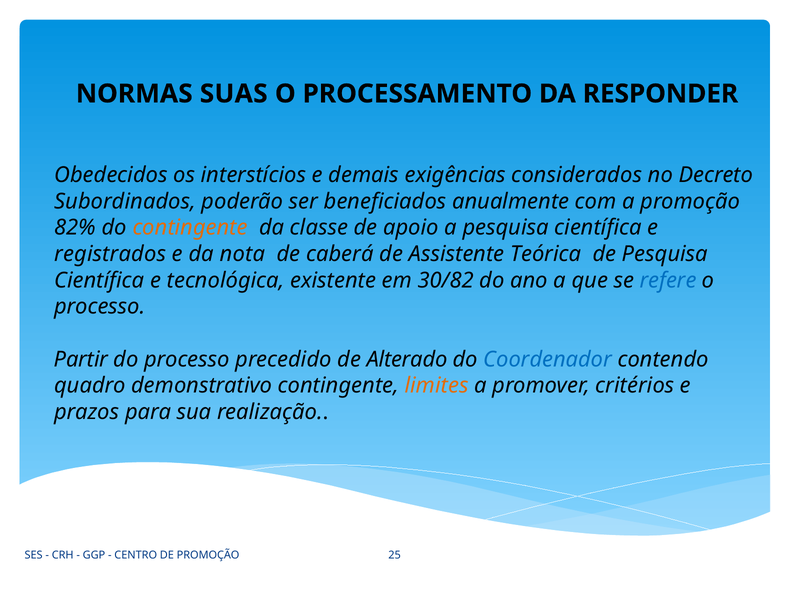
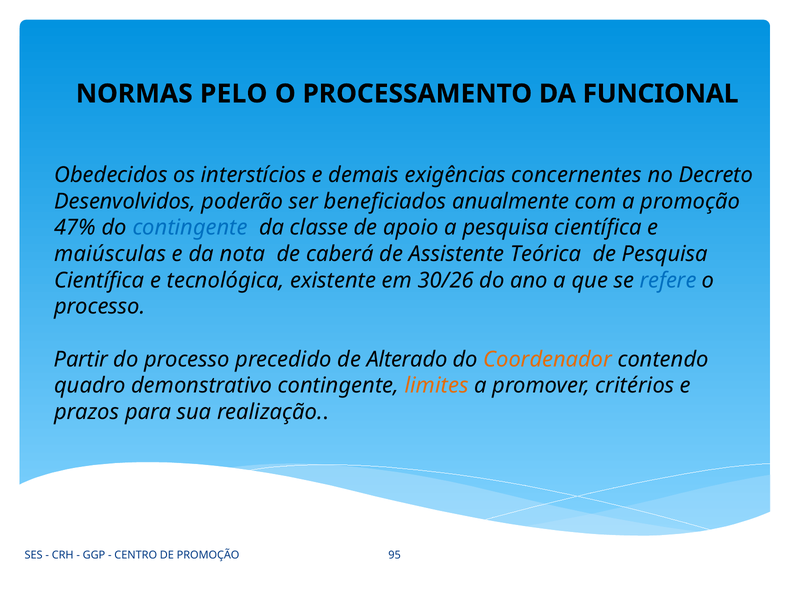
SUAS: SUAS -> PELO
RESPONDER: RESPONDER -> FUNCIONAL
considerados: considerados -> concernentes
Subordinados: Subordinados -> Desenvolvidos
82%: 82% -> 47%
contingente at (190, 228) colour: orange -> blue
registrados: registrados -> maiúsculas
30/82: 30/82 -> 30/26
Coordenador colour: blue -> orange
25: 25 -> 95
